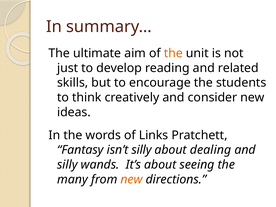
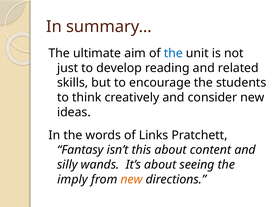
the at (173, 53) colour: orange -> blue
isn’t silly: silly -> this
dealing: dealing -> content
many: many -> imply
